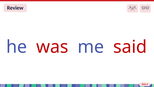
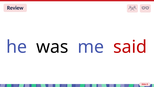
was colour: red -> black
